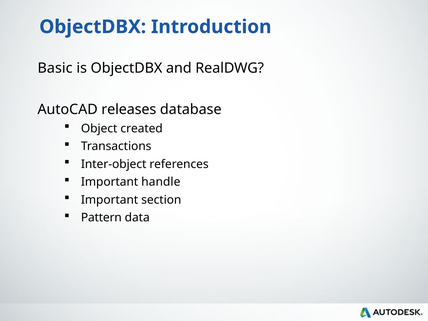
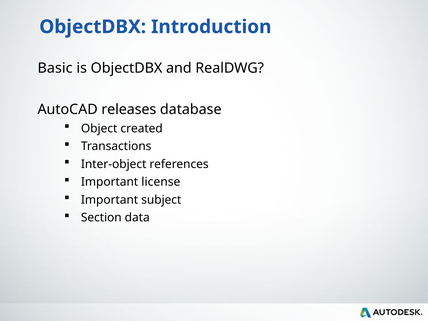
handle: handle -> license
section: section -> subject
Pattern: Pattern -> Section
